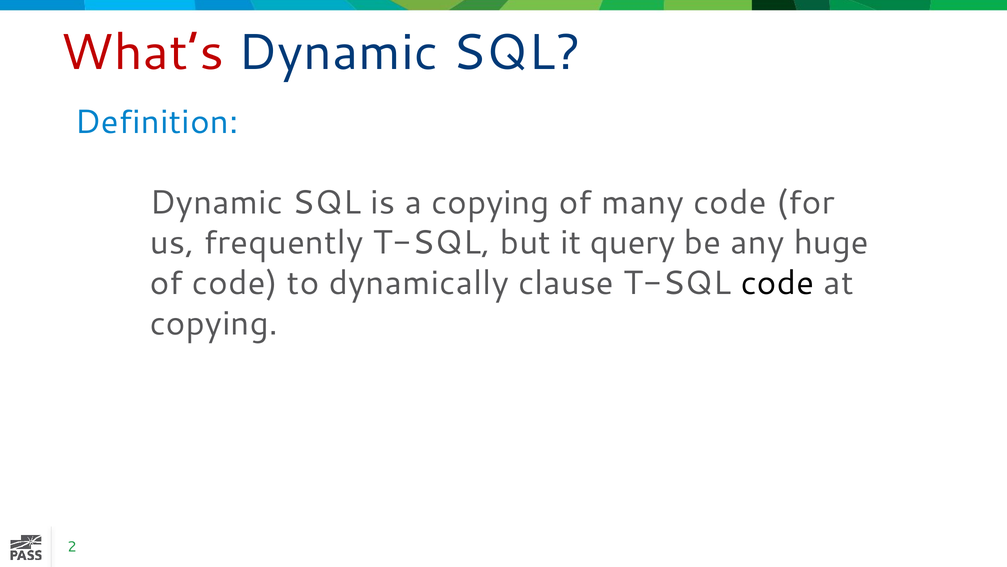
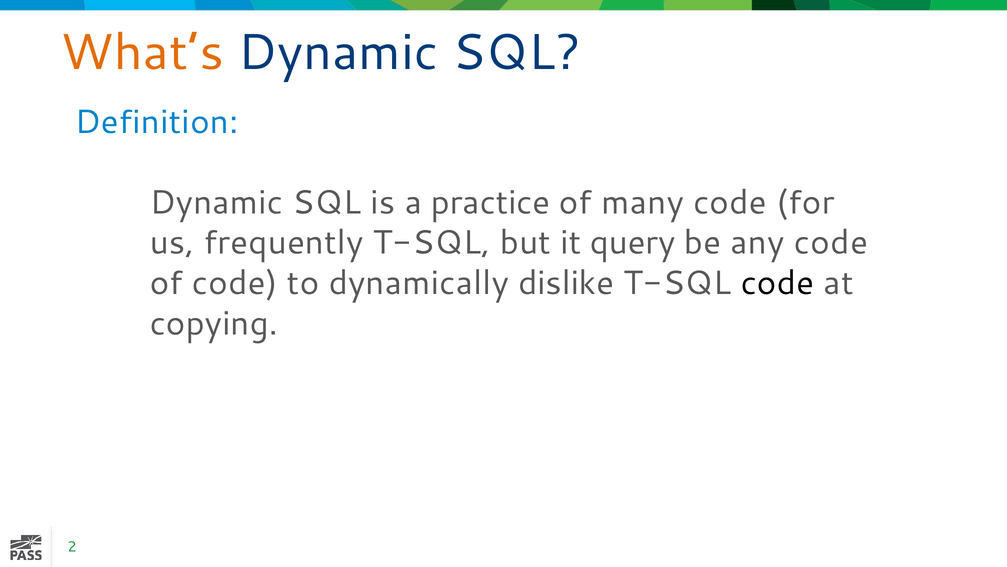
What’s colour: red -> orange
a copying: copying -> practice
any huge: huge -> code
clause: clause -> dislike
